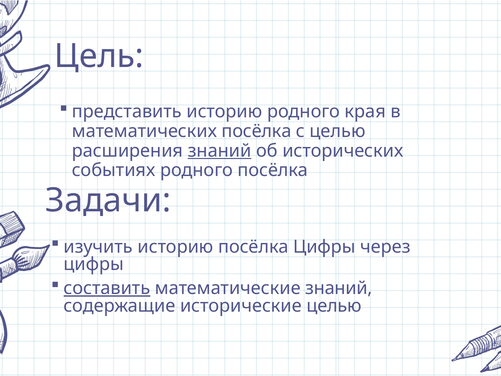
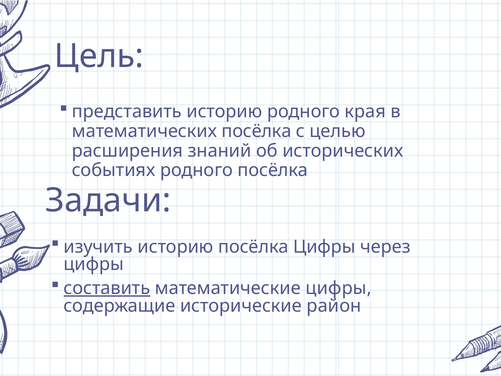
знаний at (220, 151) underline: present -> none
математические знаний: знаний -> цифры
исторические целью: целью -> район
